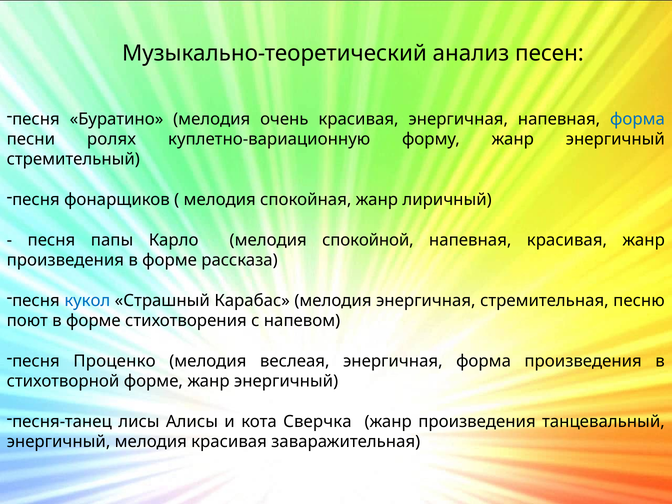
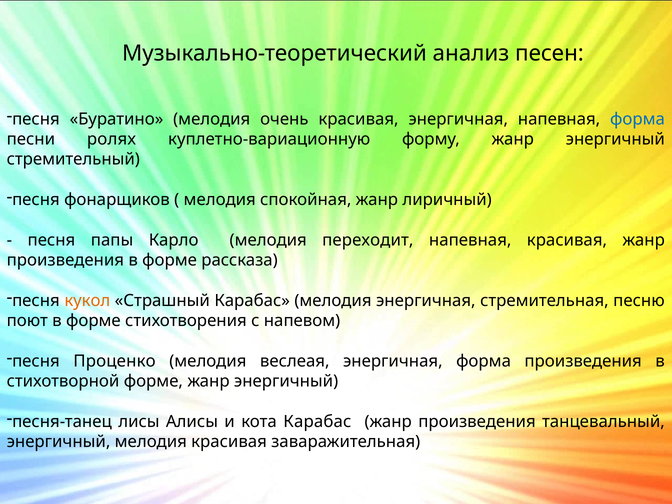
спокойной: спокойной -> переходит
кукол colour: blue -> orange
кота Сверчка: Сверчка -> Карабас
